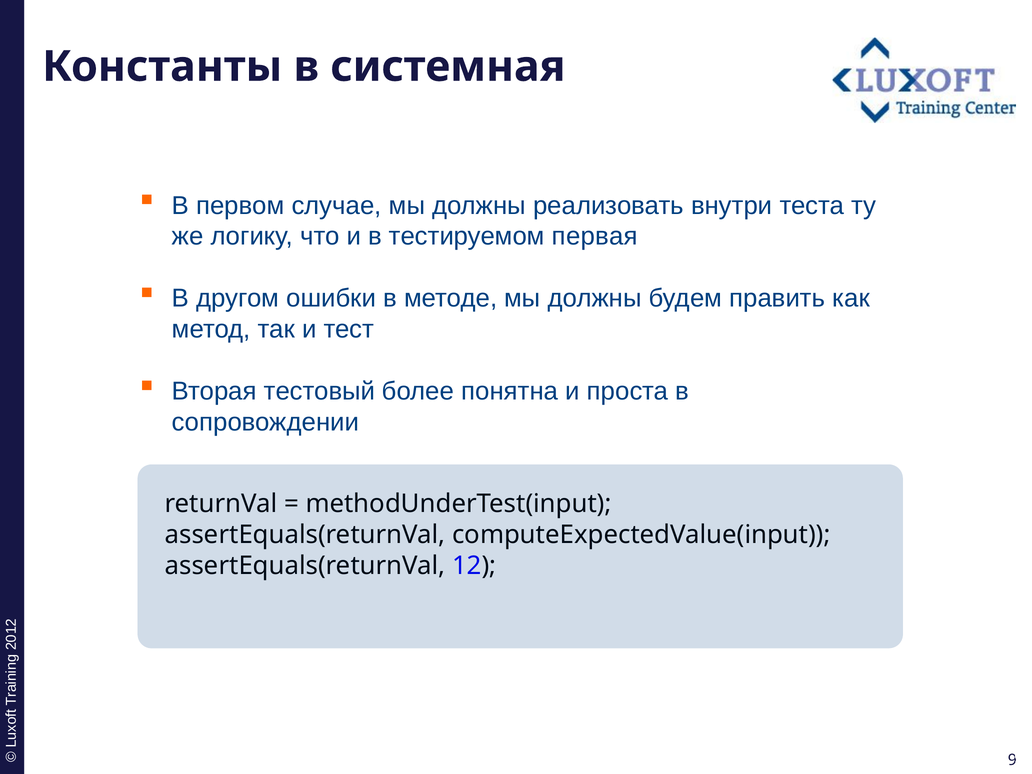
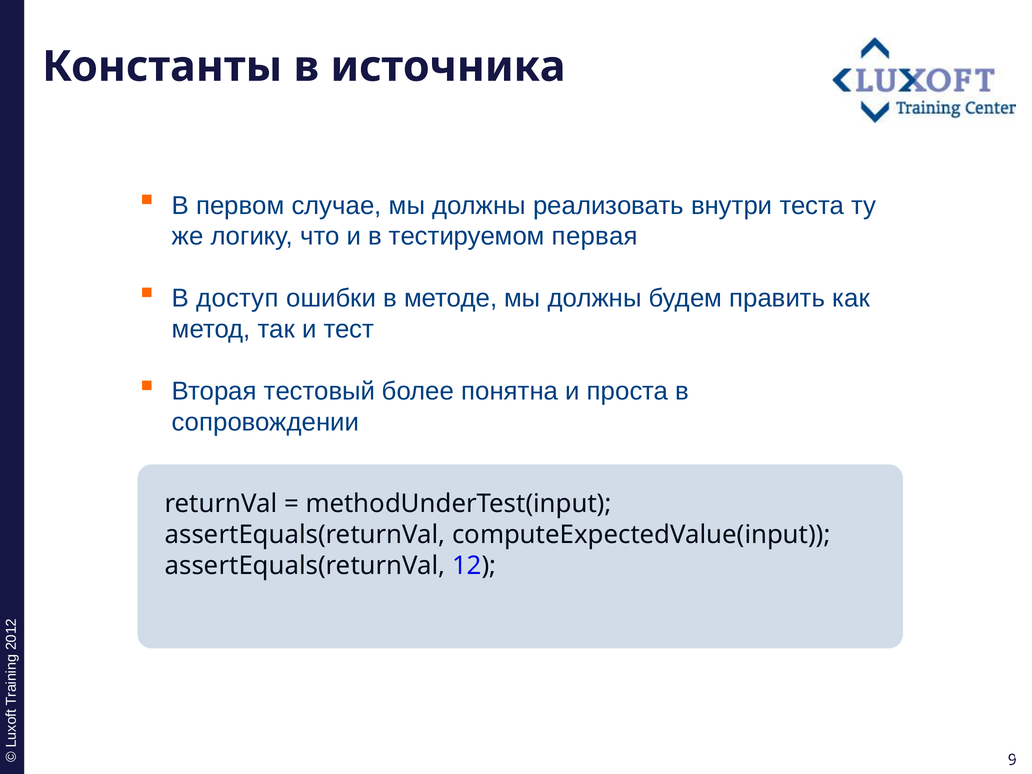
системная: системная -> источника
другом: другом -> доступ
